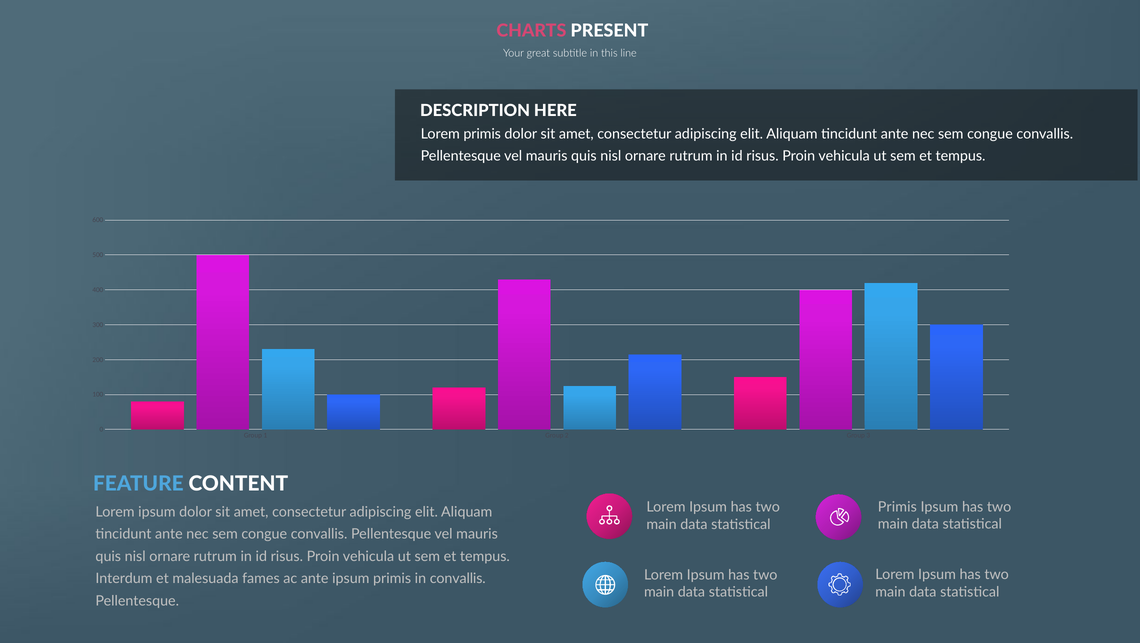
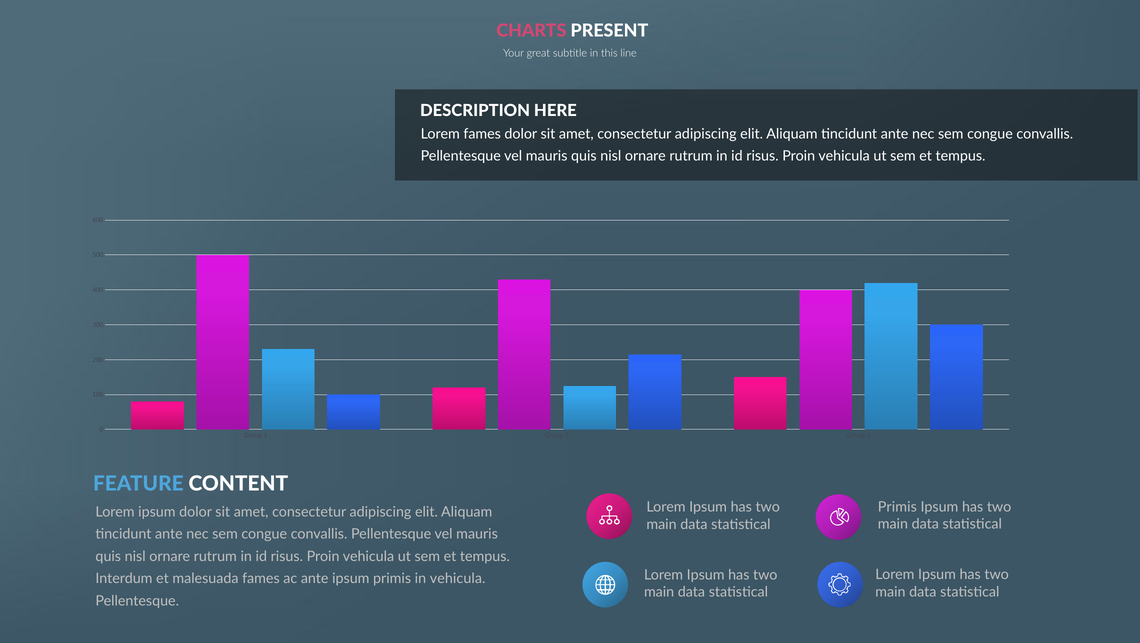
Lorem primis: primis -> fames
in convallis: convallis -> vehicula
